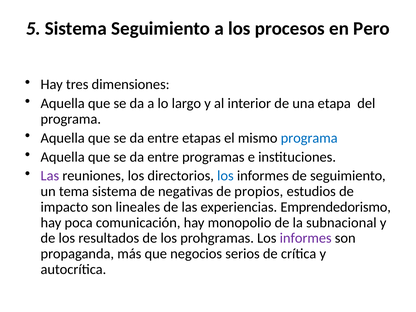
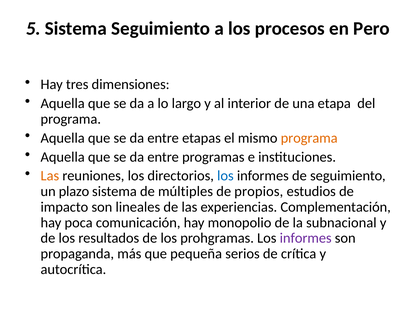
programa at (309, 138) colour: blue -> orange
Las at (50, 176) colour: purple -> orange
tema: tema -> plazo
negativas: negativas -> múltiples
Emprendedorismo: Emprendedorismo -> Complementación
negocios: negocios -> pequeña
